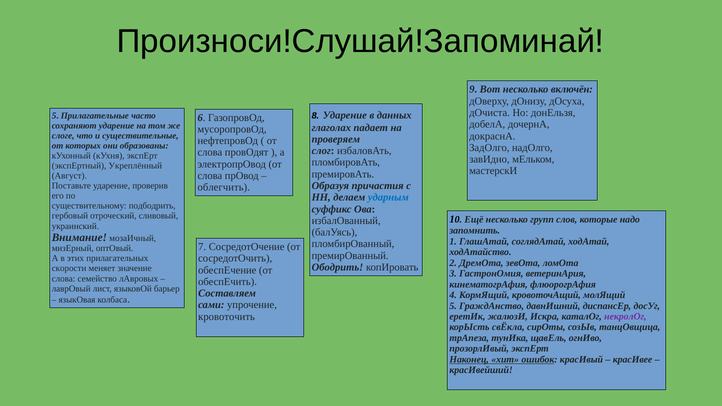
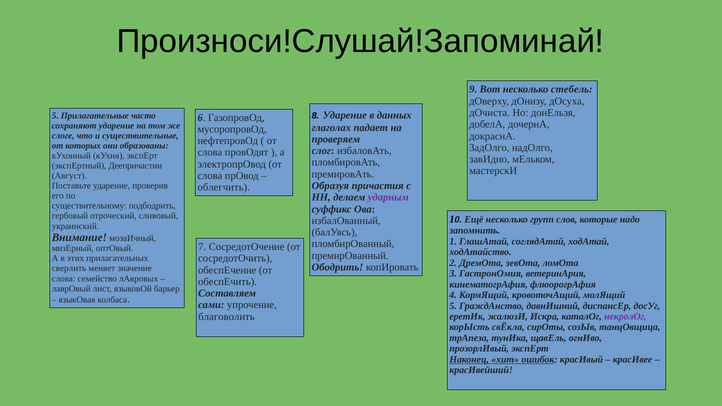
включён: включён -> стебель
Укреплённый: Укреплённый -> Деепричастии
ударным colour: blue -> purple
скорости: скорости -> сверлить
кровоточить: кровоточить -> благоволить
